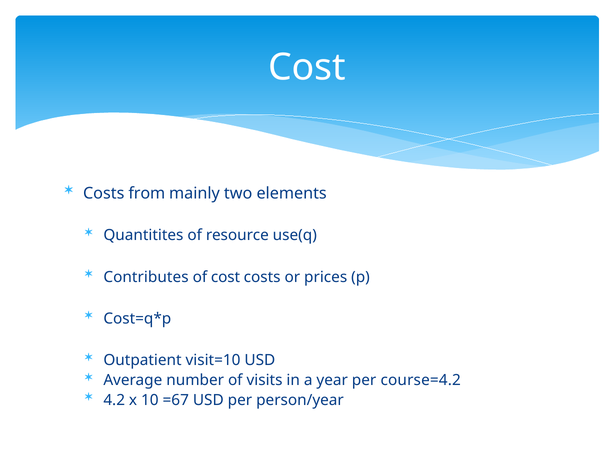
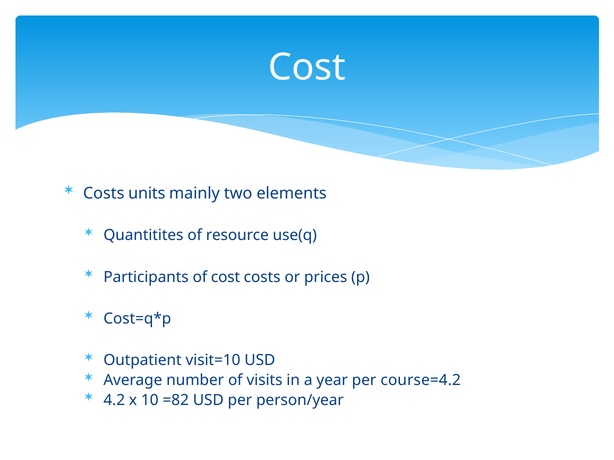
from: from -> units
Contributes: Contributes -> Participants
=67: =67 -> =82
